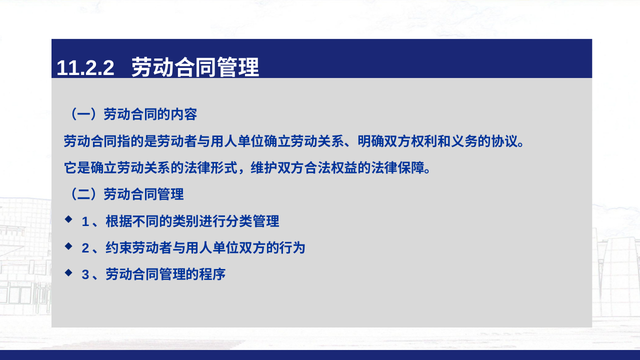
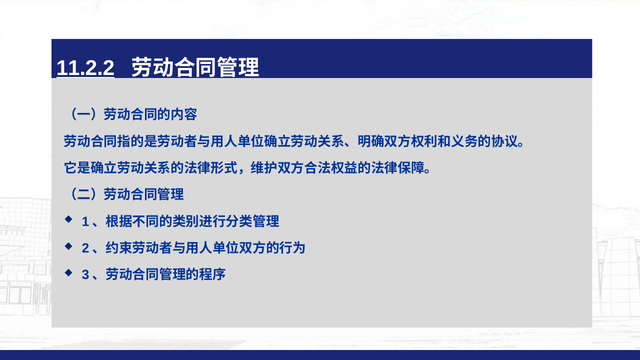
11.2.2 underline: none -> present
